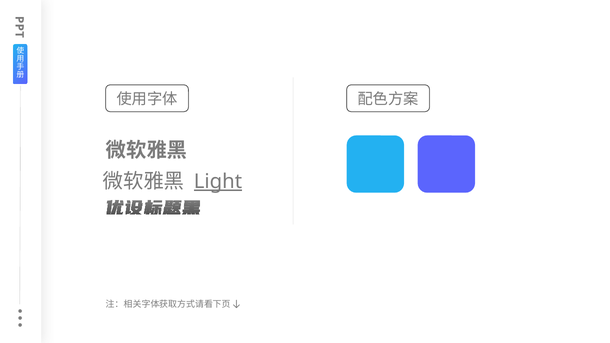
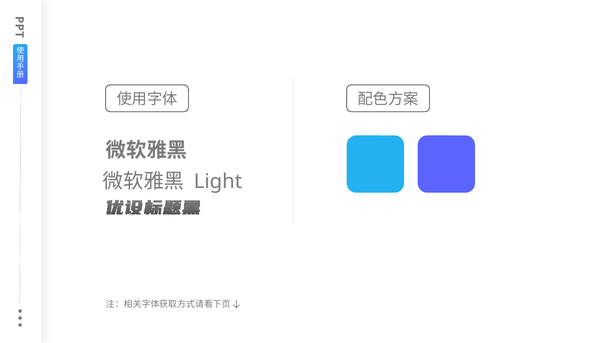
Light underline: present -> none
